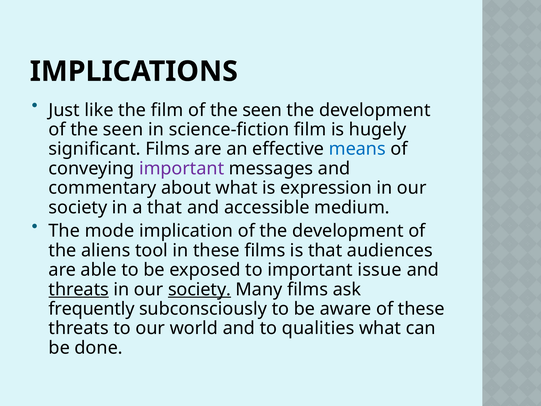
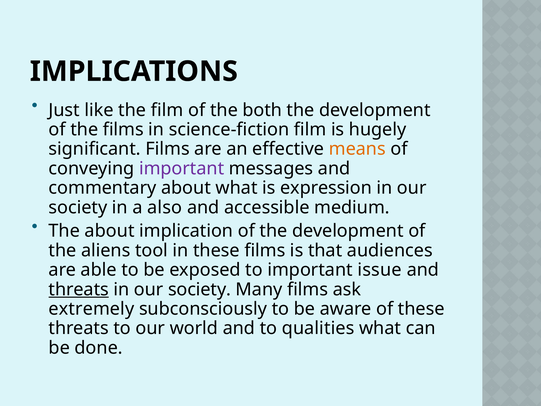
seen at (262, 110): seen -> both
seen at (123, 129): seen -> films
means colour: blue -> orange
a that: that -> also
The mode: mode -> about
society at (200, 289) underline: present -> none
frequently: frequently -> extremely
